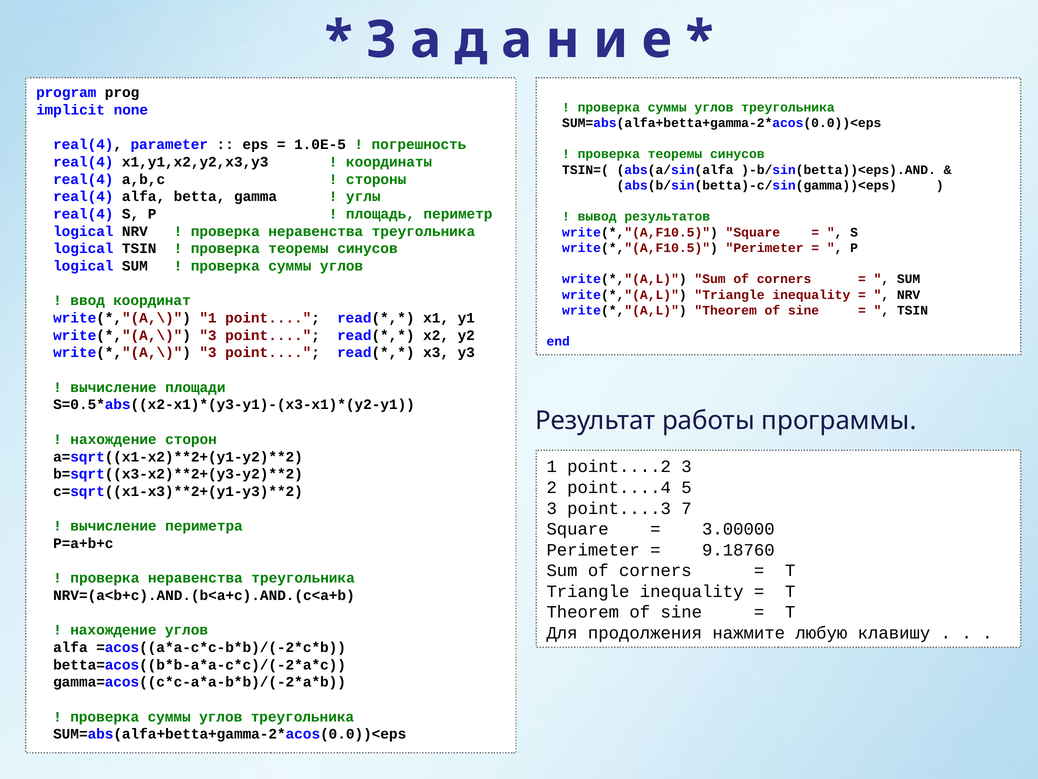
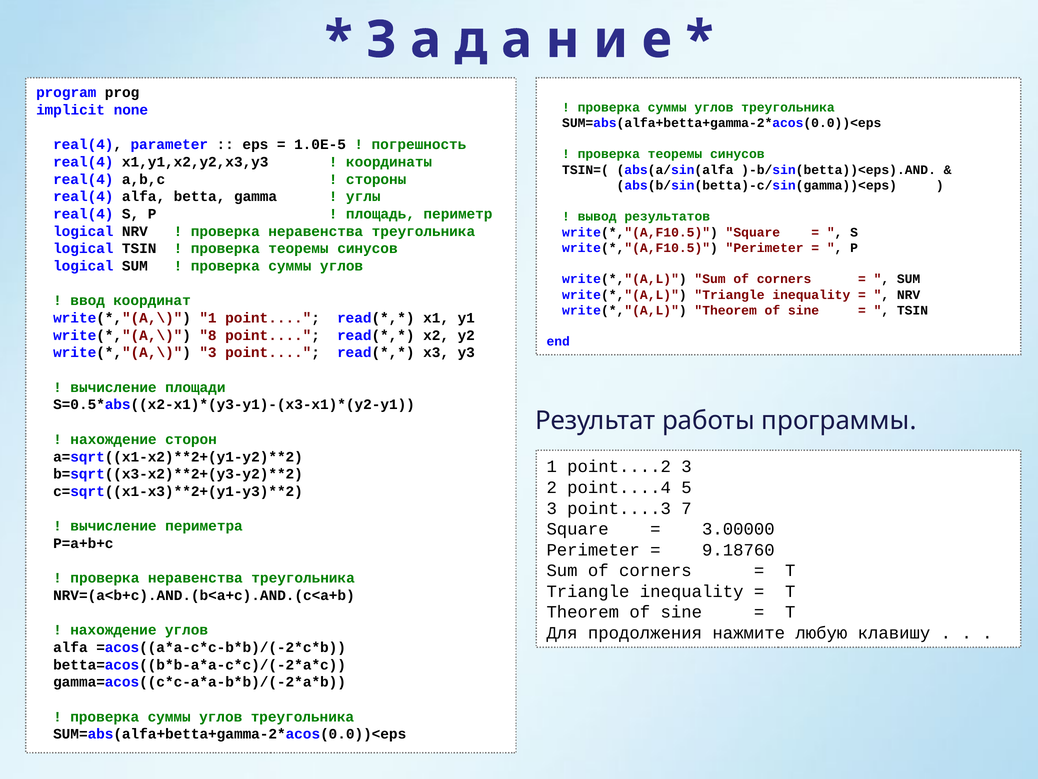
3 at (208, 335): 3 -> 8
